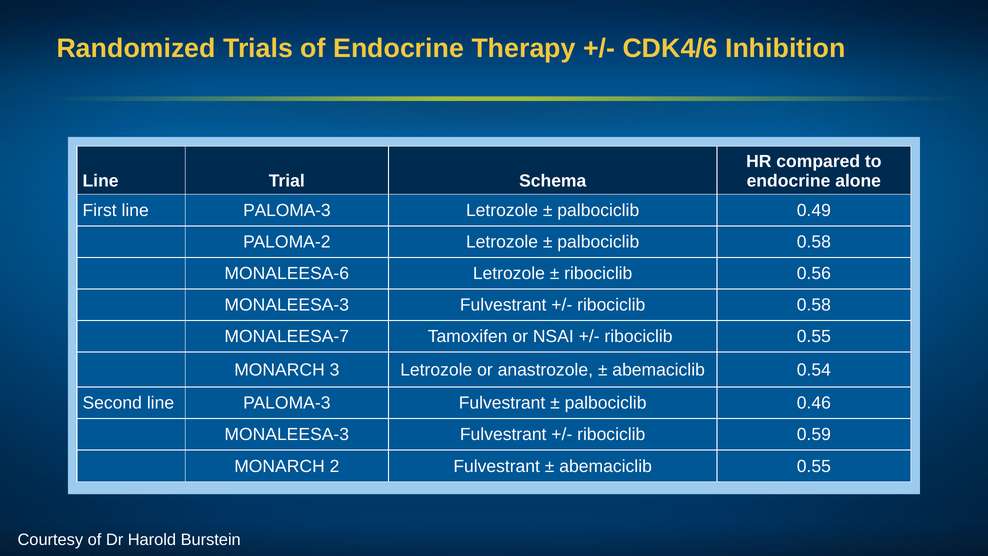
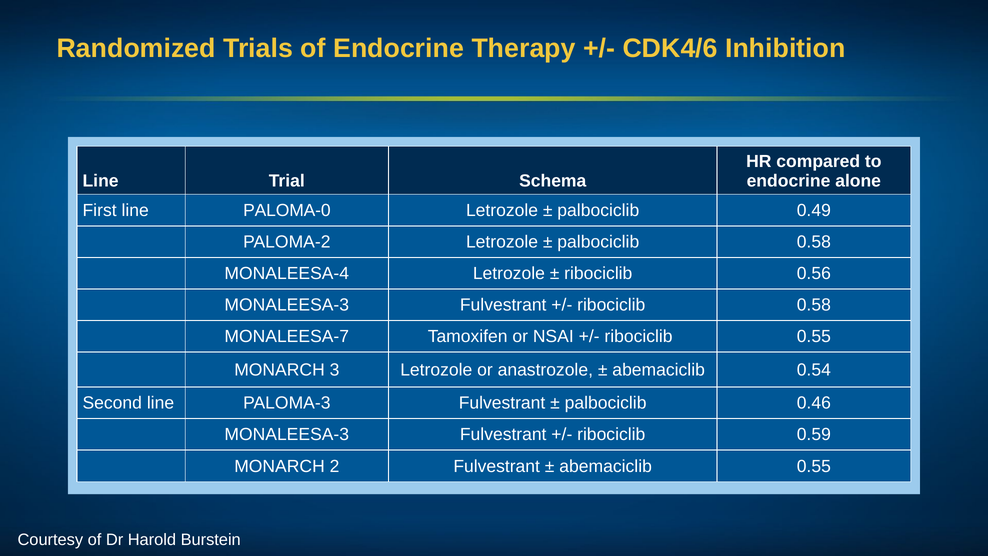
First line PALOMA-3: PALOMA-3 -> PALOMA-0
MONALEESA-6: MONALEESA-6 -> MONALEESA-4
